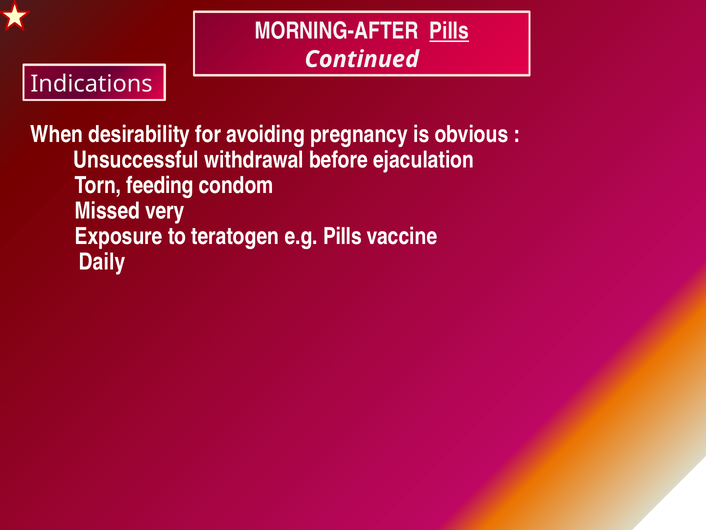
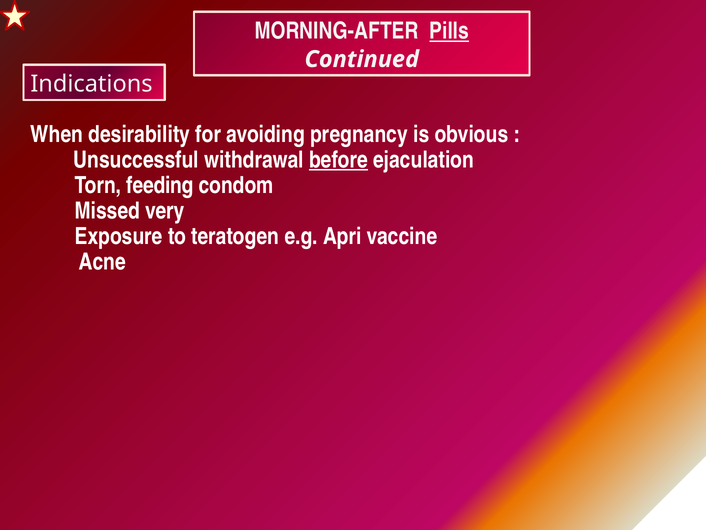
before underline: none -> present
e.g Pills: Pills -> Apri
Daily: Daily -> Acne
